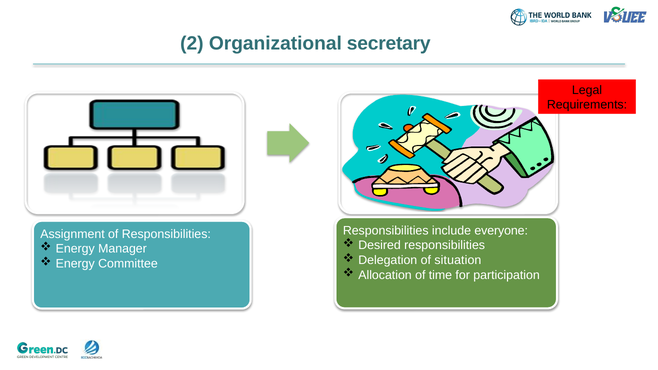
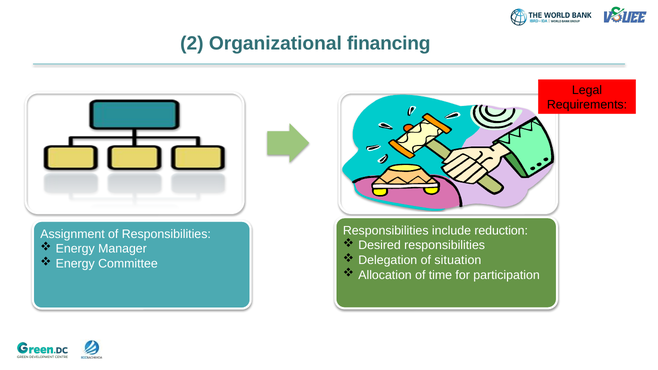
secretary: secretary -> financing
everyone: everyone -> reduction
